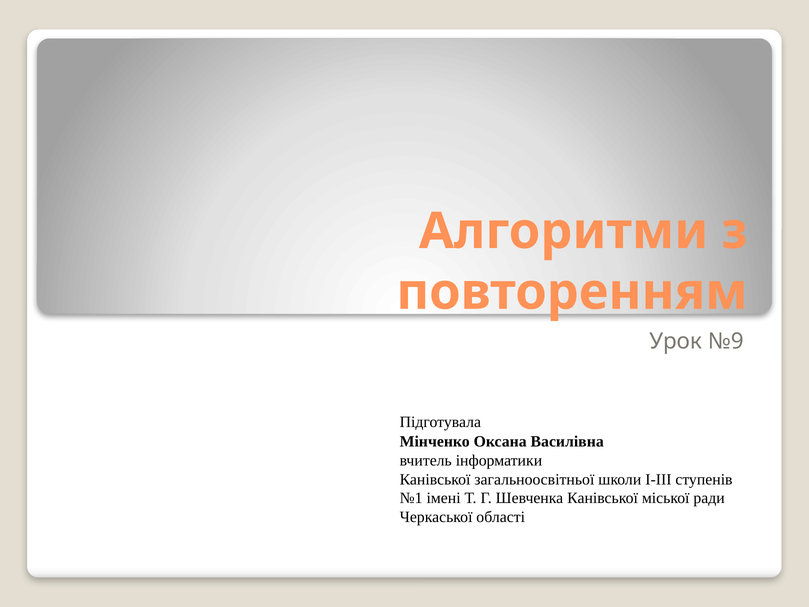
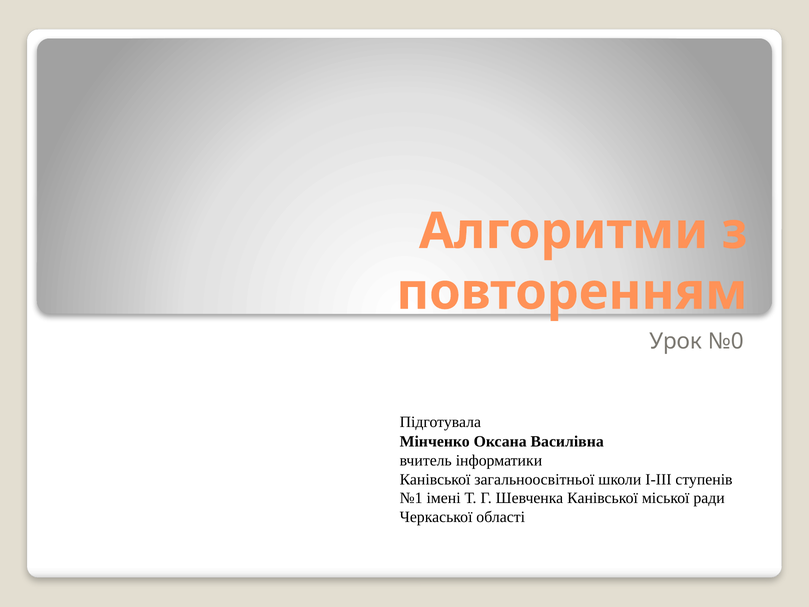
№9: №9 -> №0
